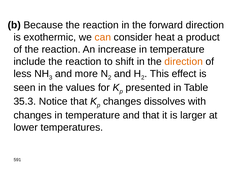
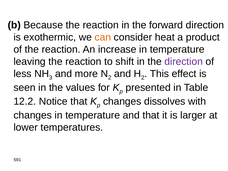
include: include -> leaving
direction at (184, 62) colour: orange -> purple
35.3: 35.3 -> 12.2
